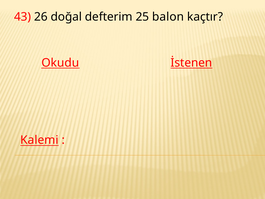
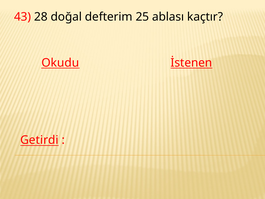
26: 26 -> 28
balon: balon -> ablası
Kalemi: Kalemi -> Getirdi
